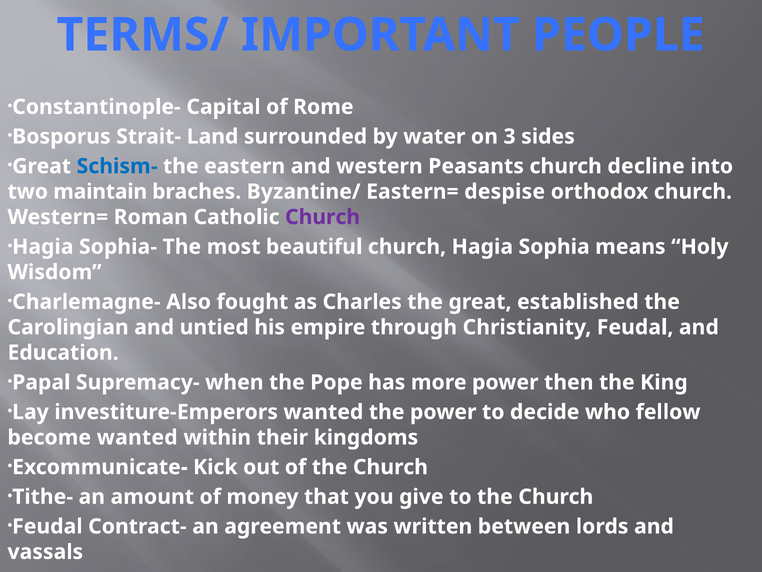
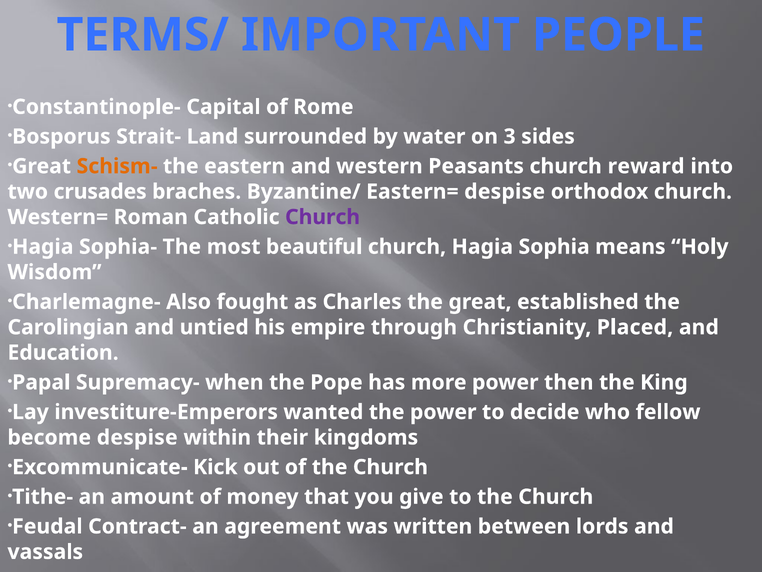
Schism- colour: blue -> orange
decline: decline -> reward
maintain: maintain -> crusades
Christianity Feudal: Feudal -> Placed
become wanted: wanted -> despise
